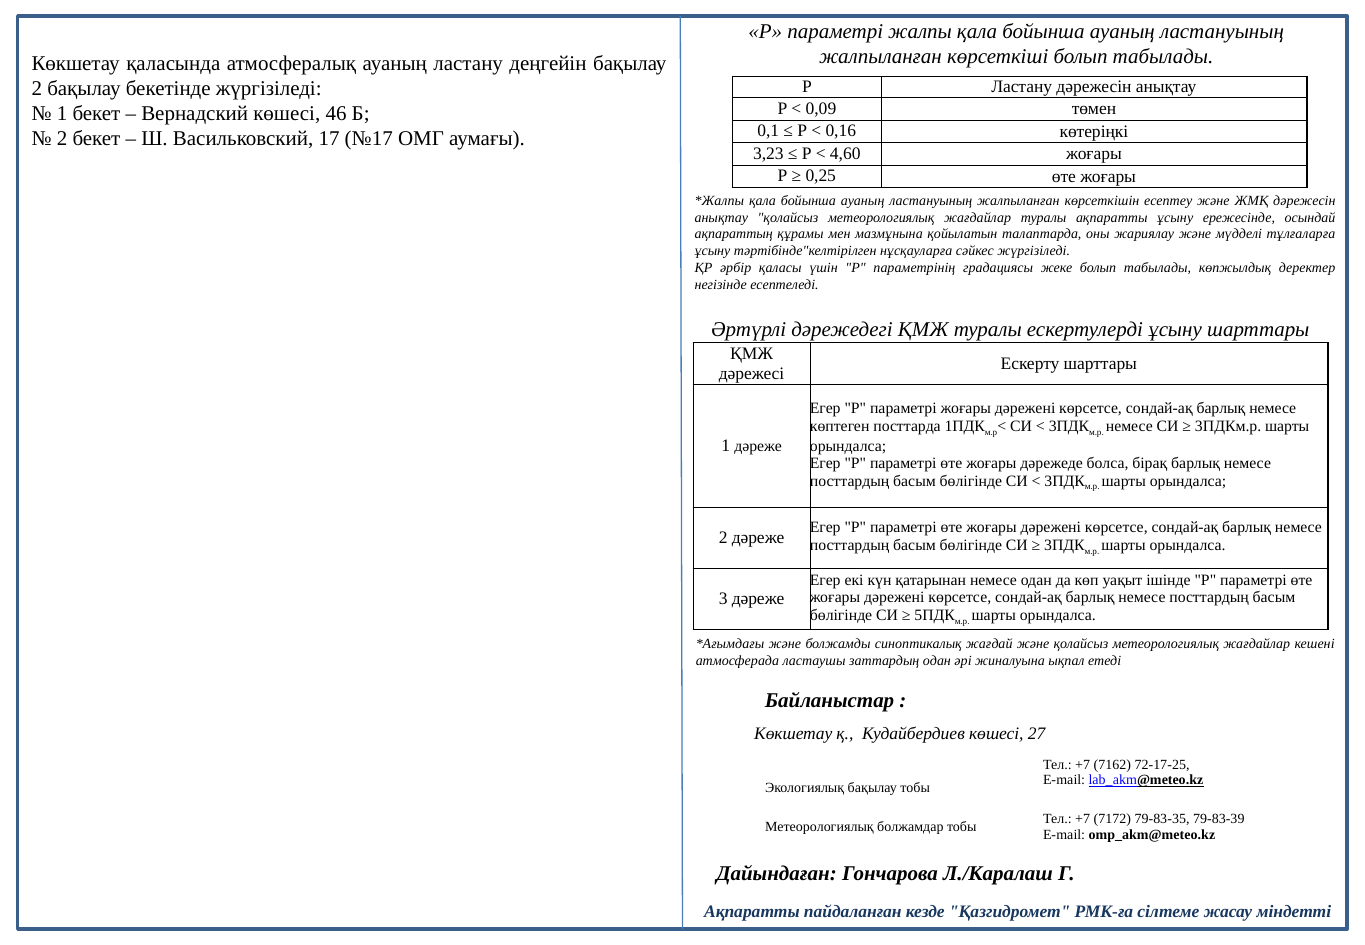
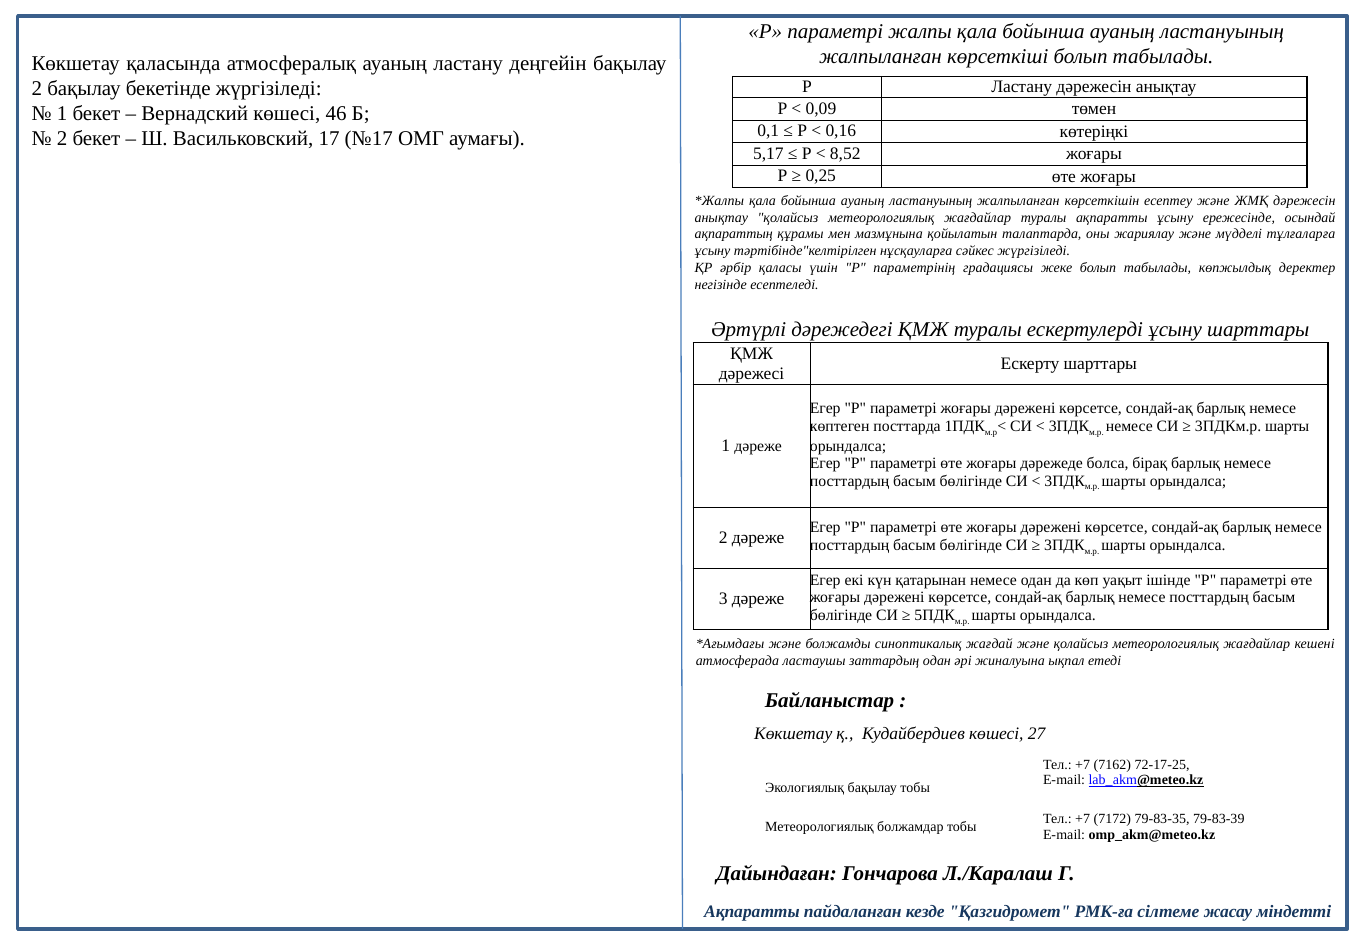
3,23: 3,23 -> 5,17
4,60: 4,60 -> 8,52
